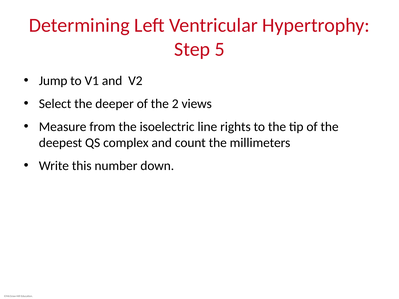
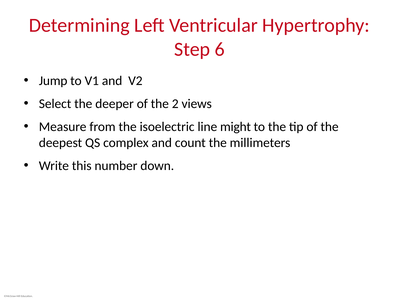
5: 5 -> 6
rights: rights -> might
